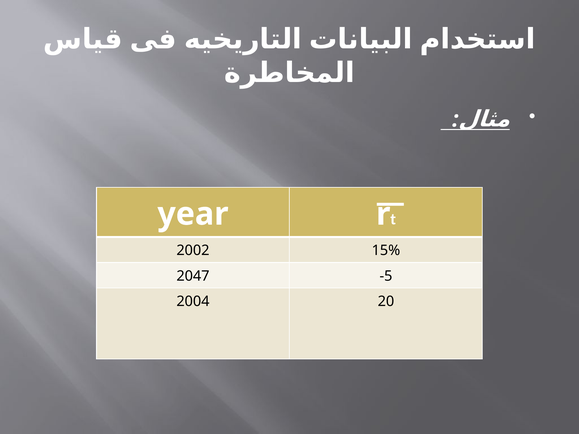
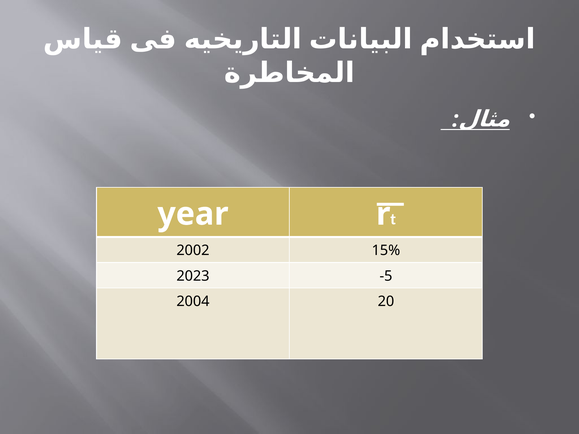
2047: 2047 -> 2023
